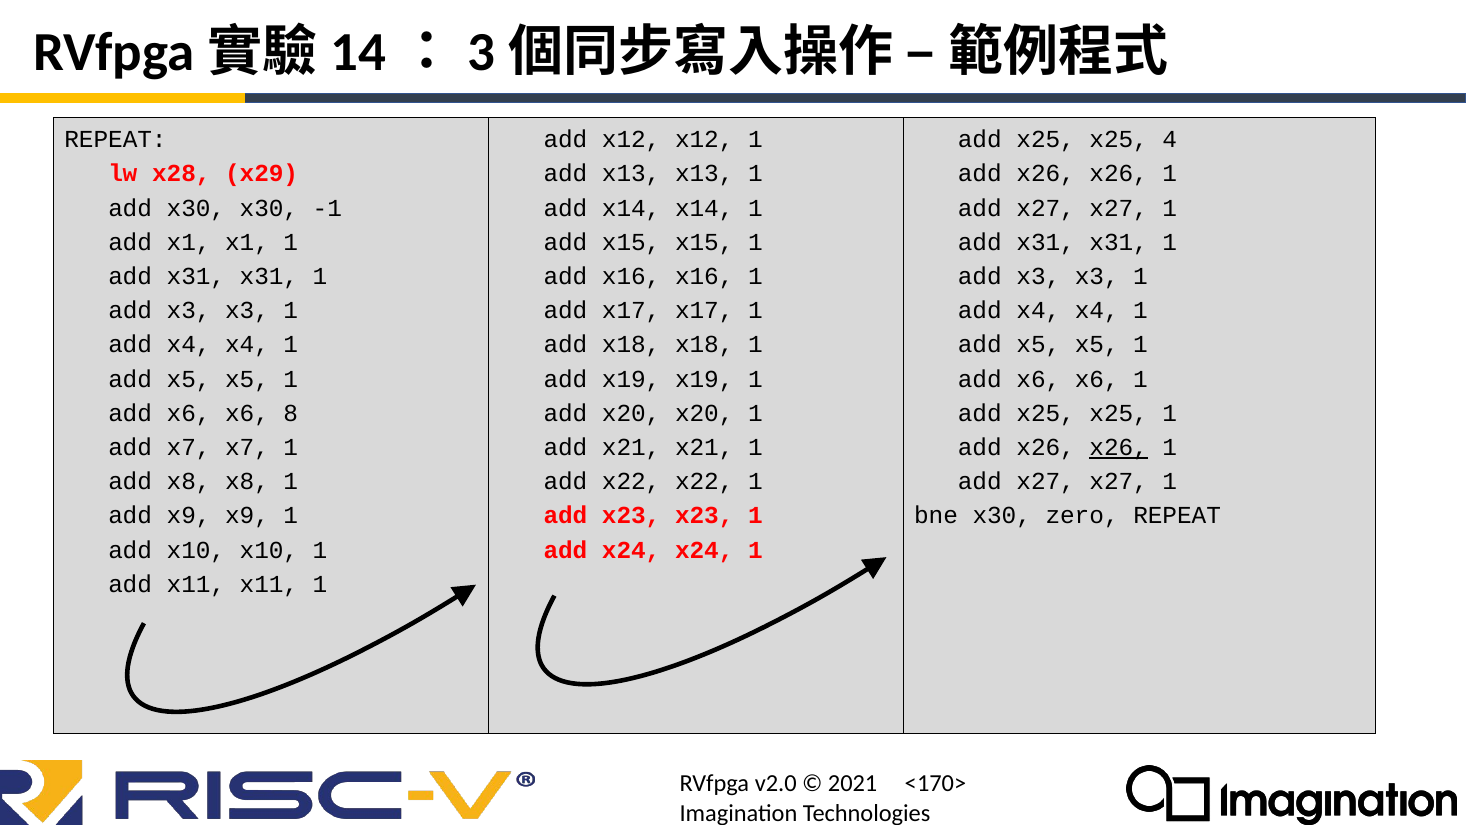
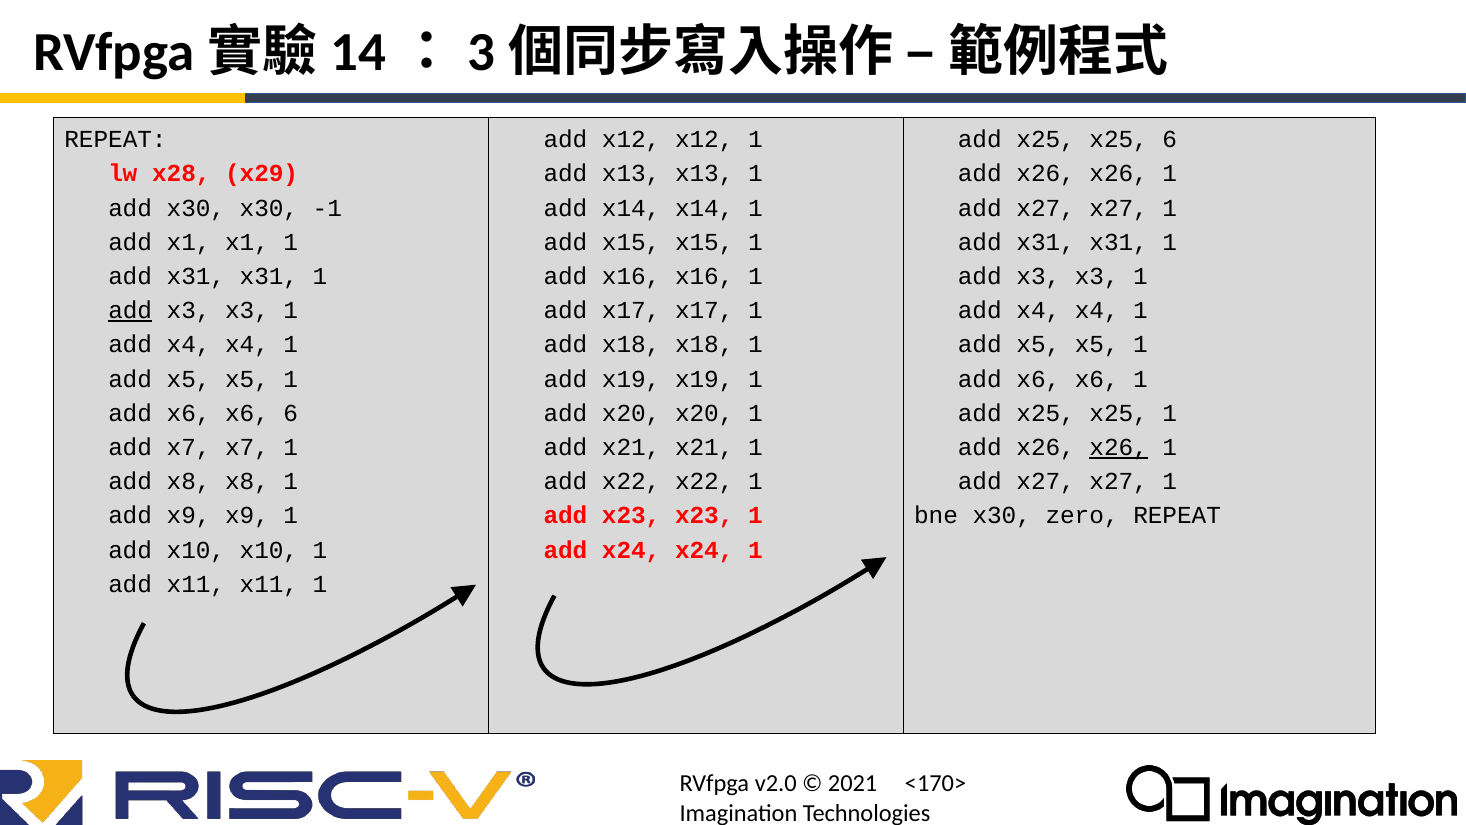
x25 4: 4 -> 6
add at (130, 310) underline: none -> present
x6 8: 8 -> 6
